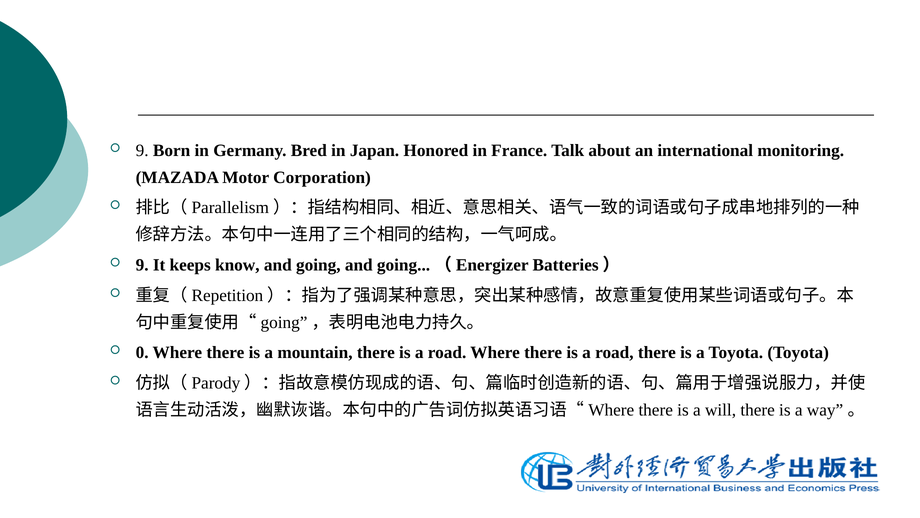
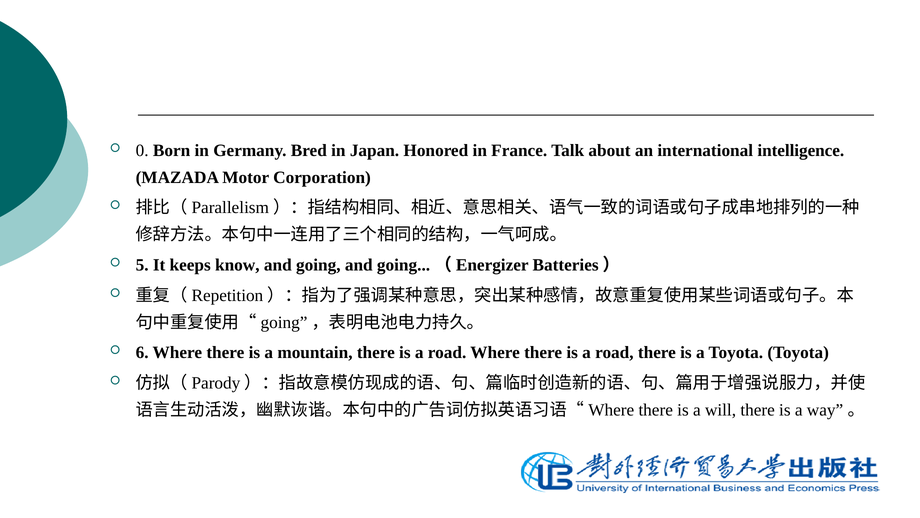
9 at (142, 150): 9 -> 0
monitoring: monitoring -> intelligence
9 at (142, 265): 9 -> 5
0: 0 -> 6
